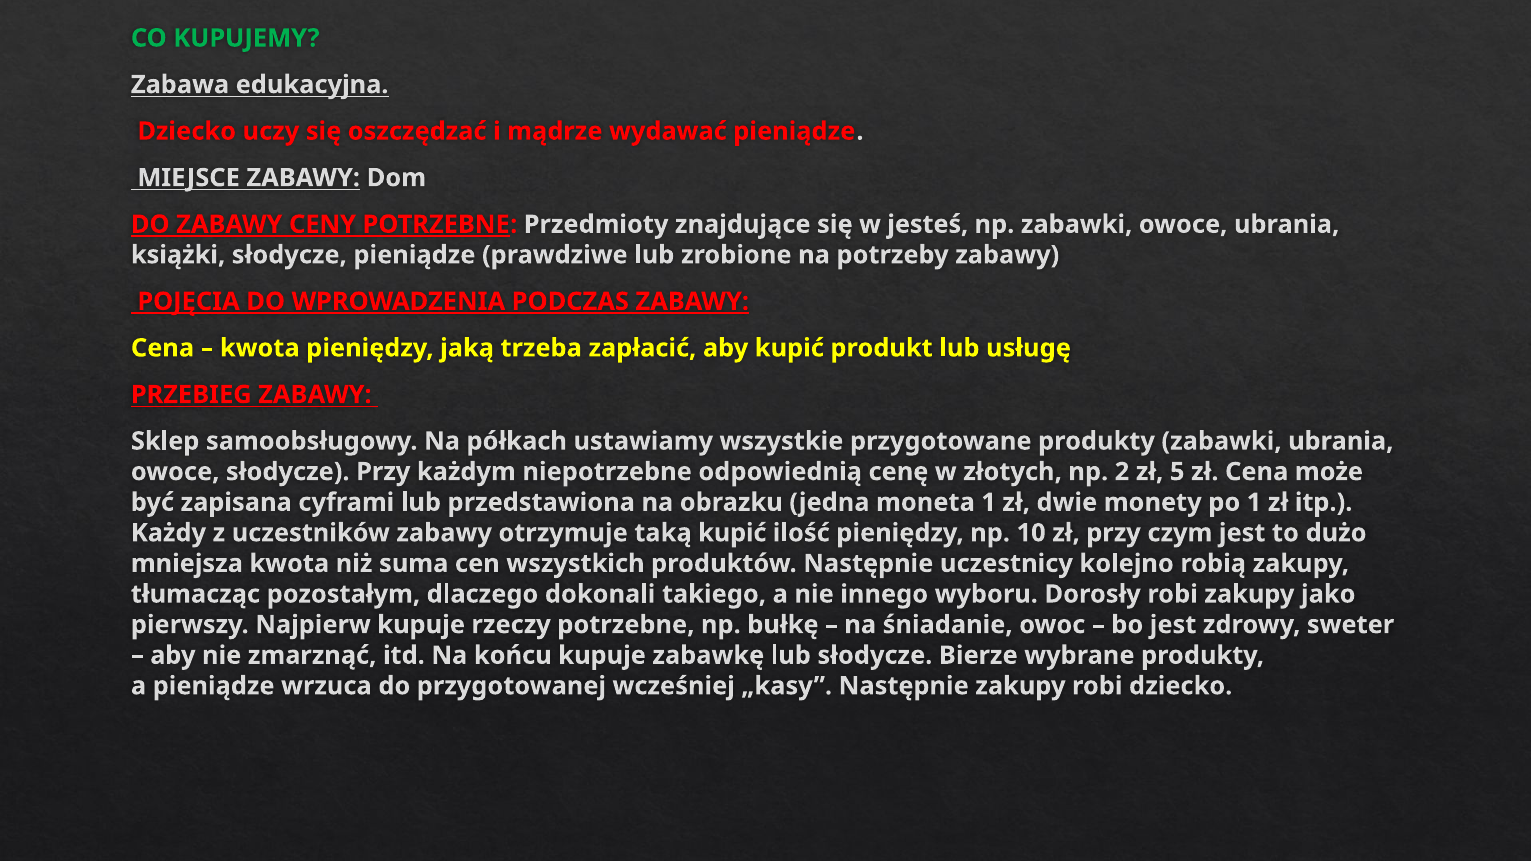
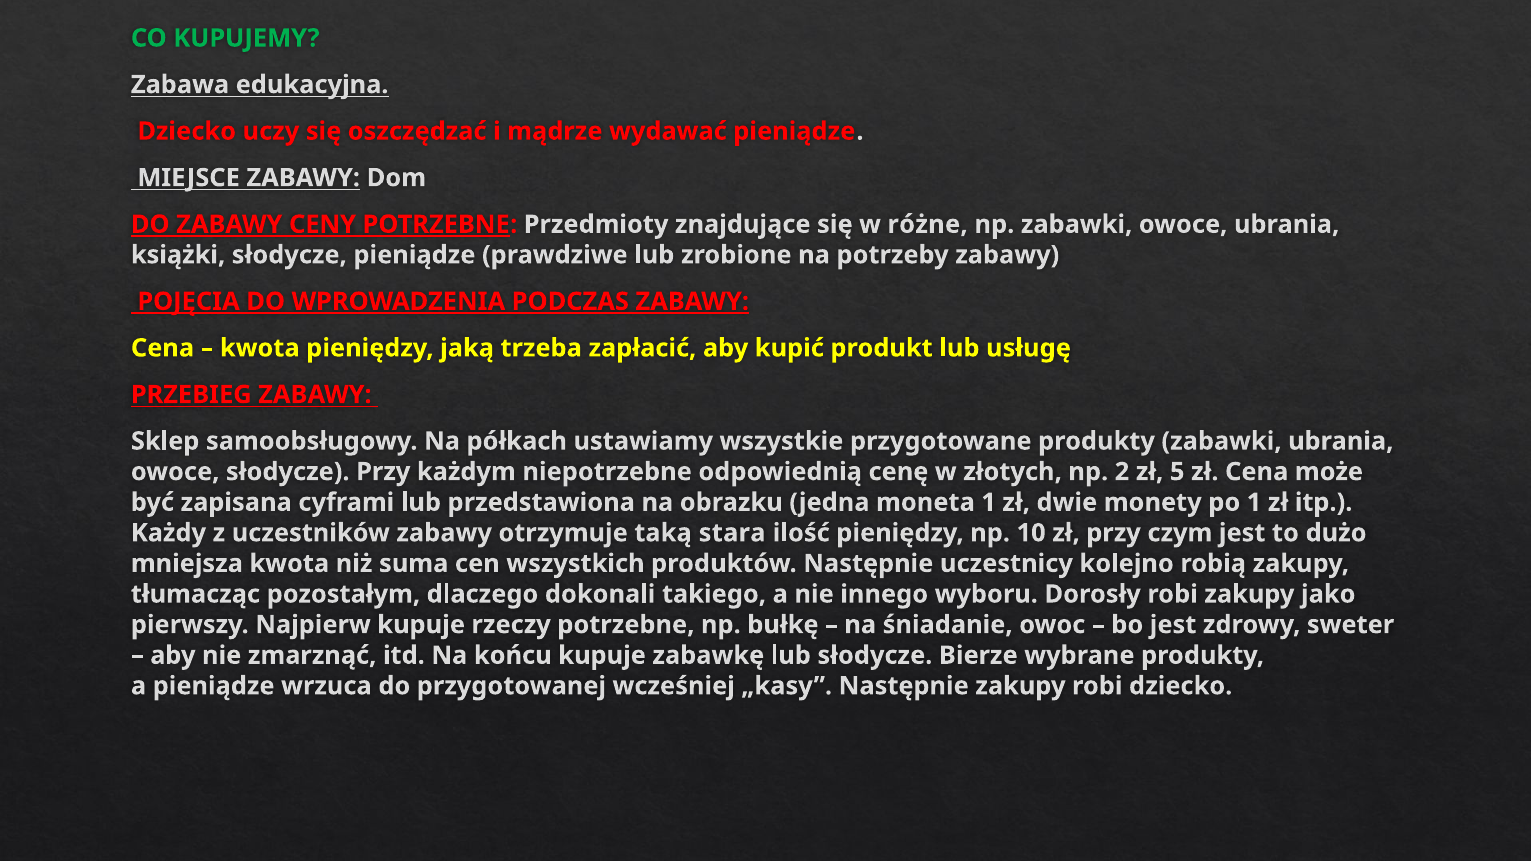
jesteś: jesteś -> różne
taką kupić: kupić -> stara
